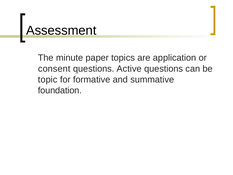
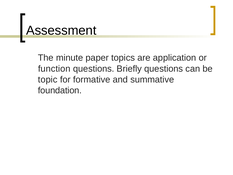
consent: consent -> function
Active: Active -> Briefly
